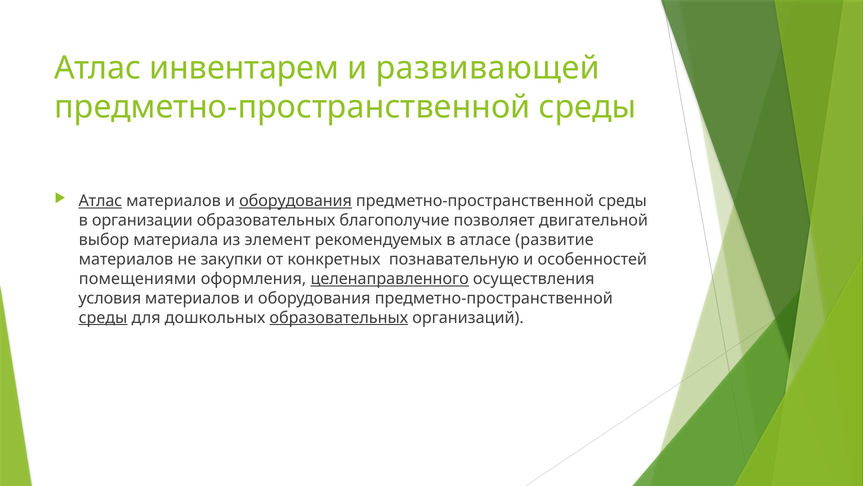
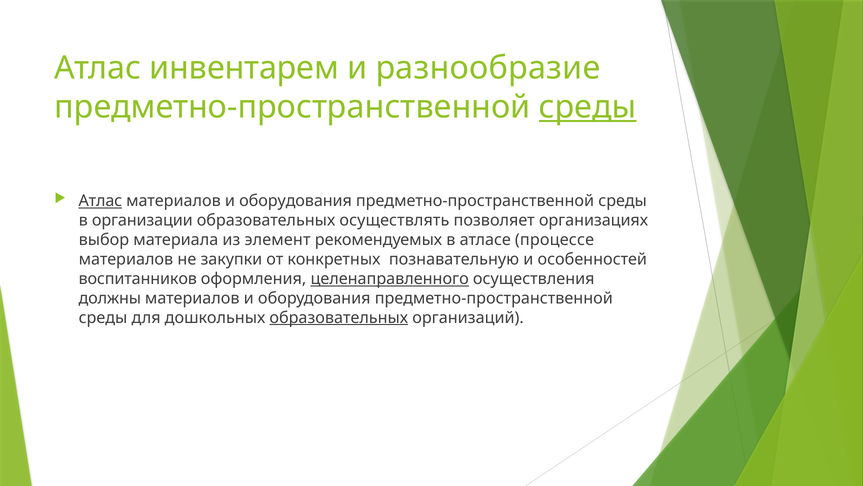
развивающей: развивающей -> разнообразие
среды at (588, 107) underline: none -> present
оборудования at (296, 201) underline: present -> none
благополучие: благополучие -> осуществлять
двигательной: двигательной -> организациях
развитие: развитие -> процессе
помещениями: помещениями -> воспитанников
условия: условия -> должны
среды at (103, 317) underline: present -> none
